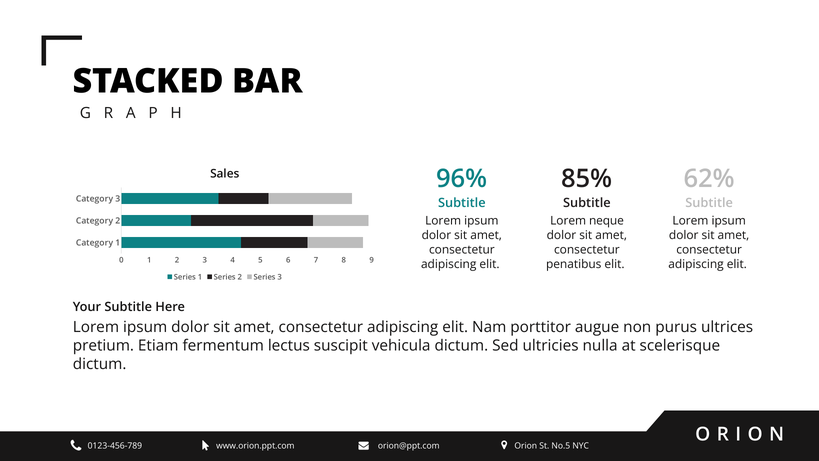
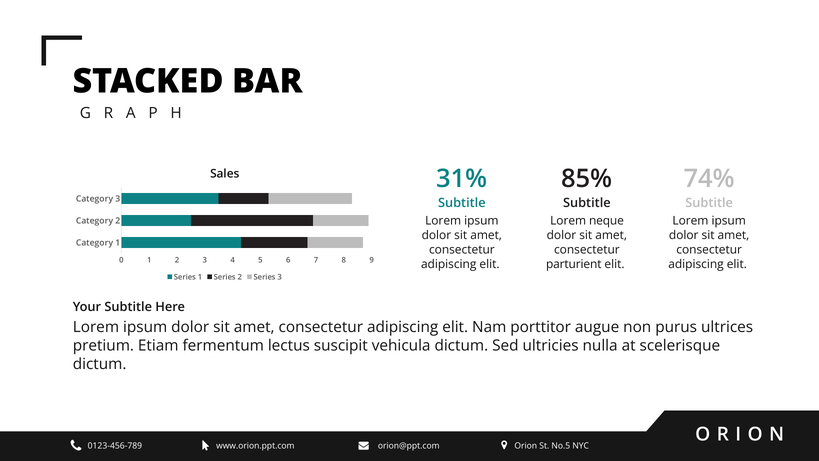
96%: 96% -> 31%
62%: 62% -> 74%
penatibus: penatibus -> parturient
